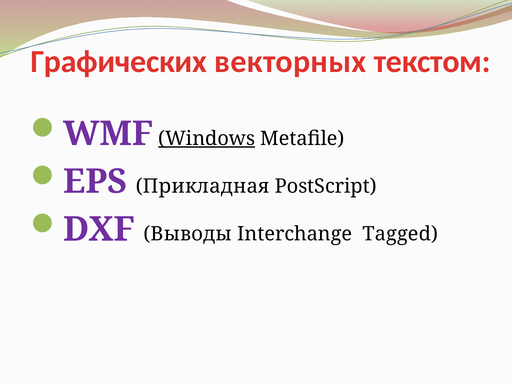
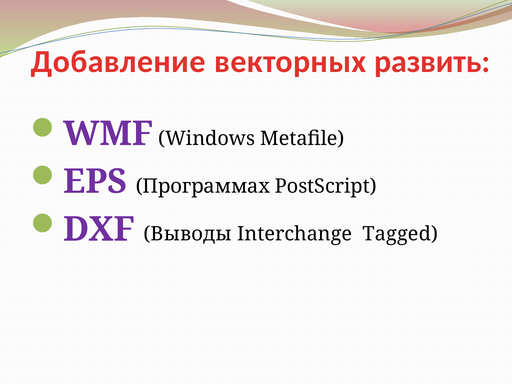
Графических: Графических -> Добавление
текстом: текстом -> развить
Windows underline: present -> none
Прикладная: Прикладная -> Программах
